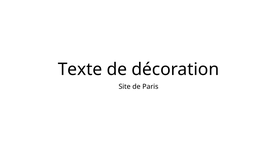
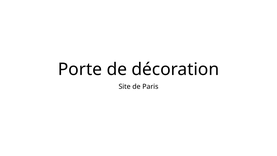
Texte: Texte -> Porte
